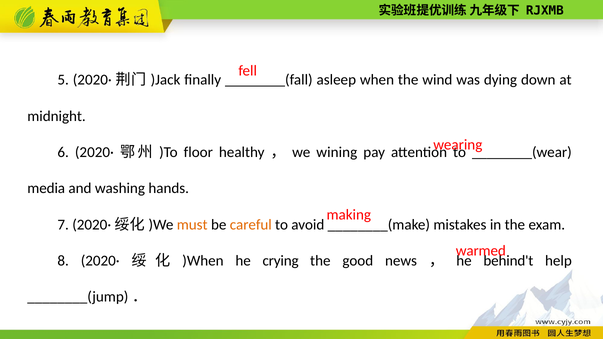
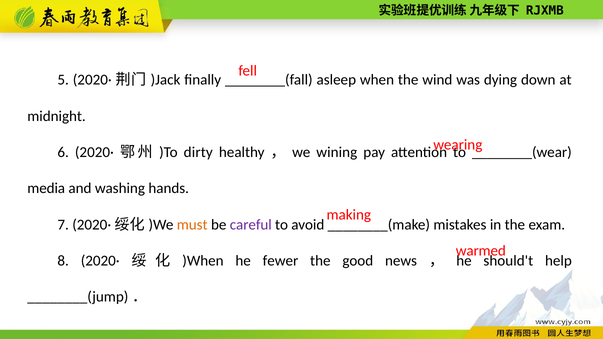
floor: floor -> dirty
careful colour: orange -> purple
crying: crying -> fewer
behind't: behind't -> should't
